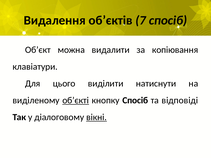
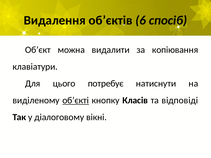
7: 7 -> 6
виділити: виділити -> потребує
кнопку Спосіб: Спосіб -> Класів
вікні underline: present -> none
